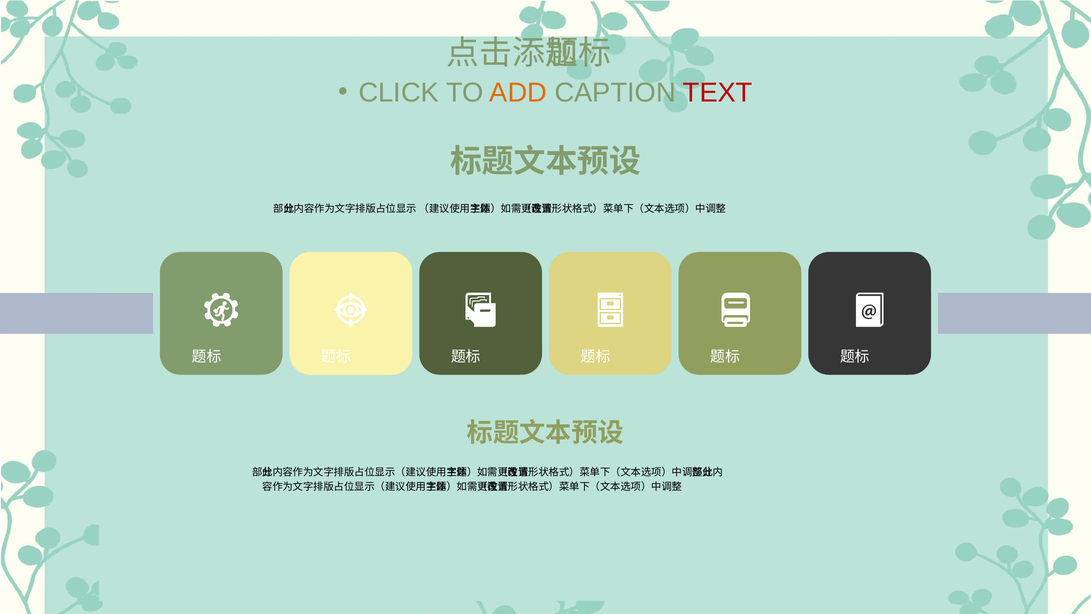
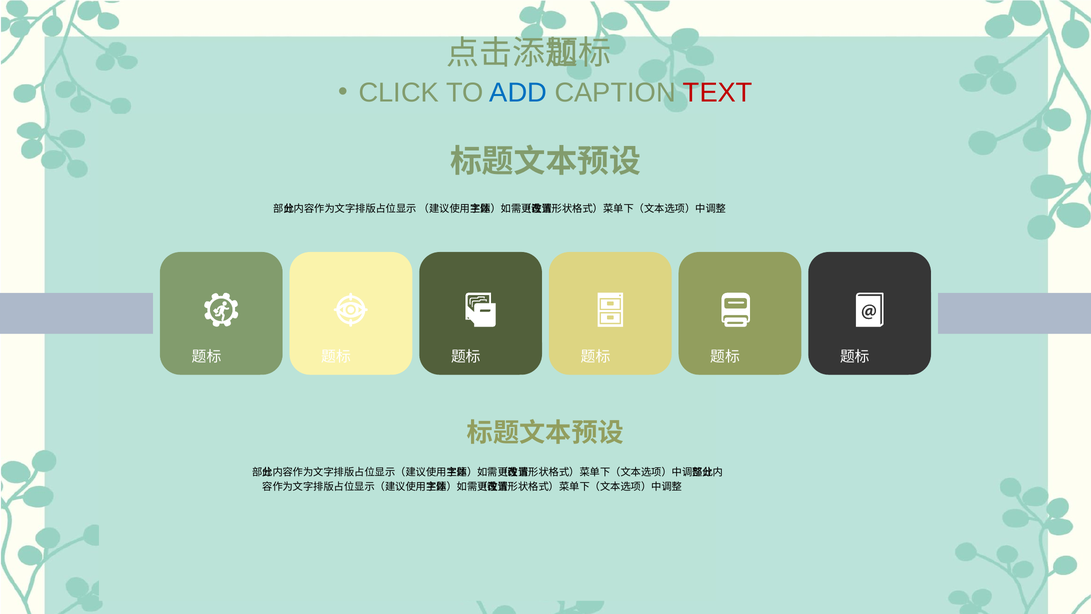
ADD colour: orange -> blue
